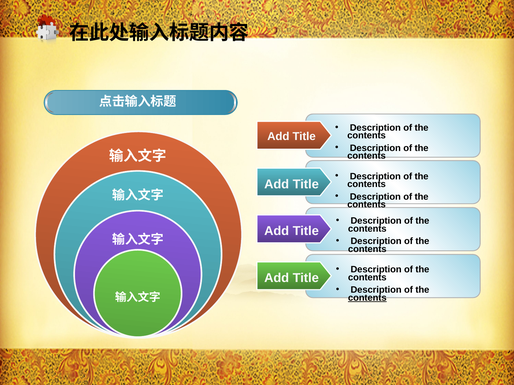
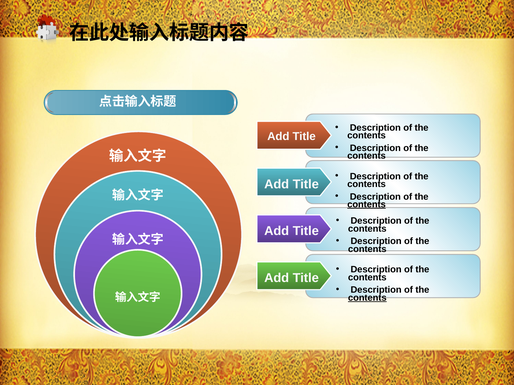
contents at (367, 205) underline: none -> present
